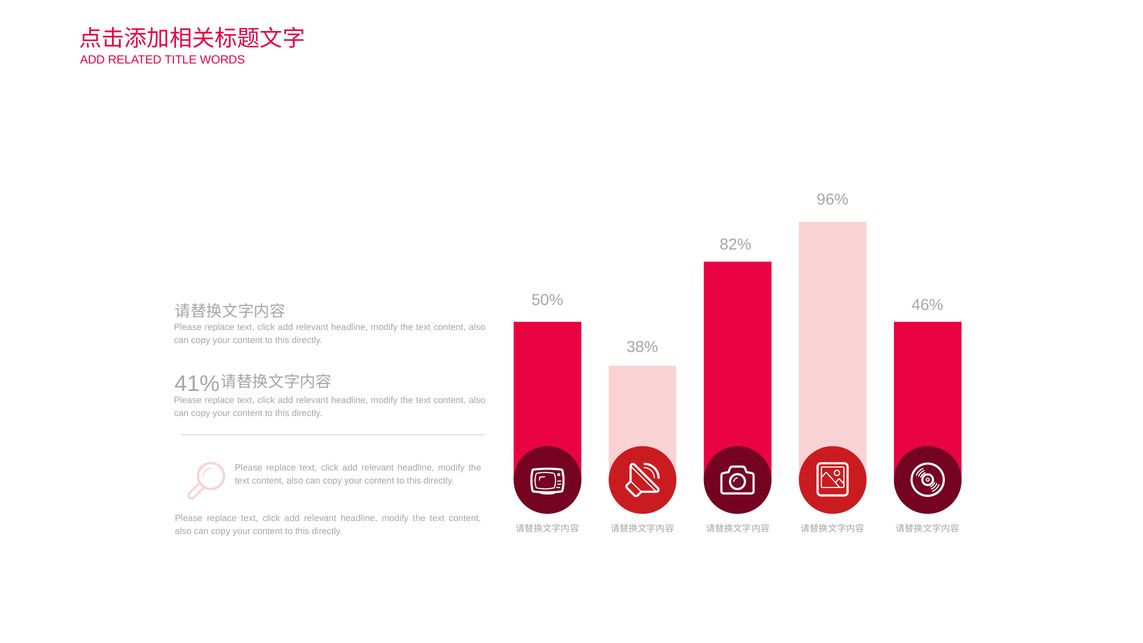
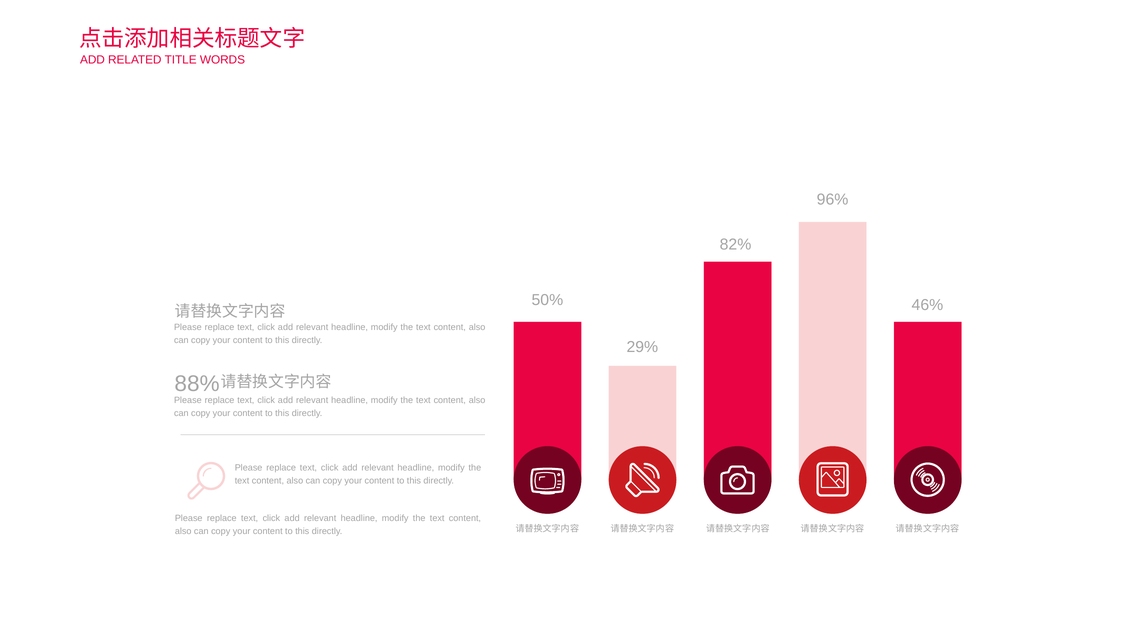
38%: 38% -> 29%
41%: 41% -> 88%
